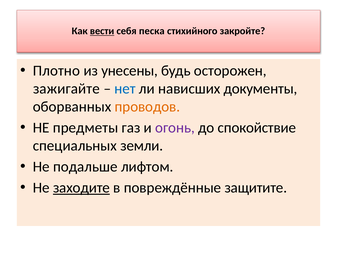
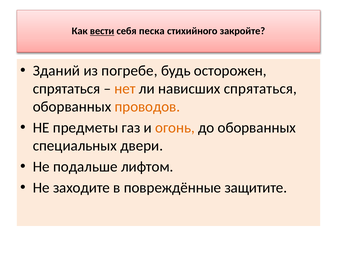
Плотно: Плотно -> Зданий
унесены: унесены -> погребе
зажигайте at (66, 89): зажигайте -> спрятаться
нет colour: blue -> orange
нависших документы: документы -> спрятаться
огонь colour: purple -> orange
до спокойствие: спокойствие -> оборванных
земли: земли -> двери
заходите underline: present -> none
